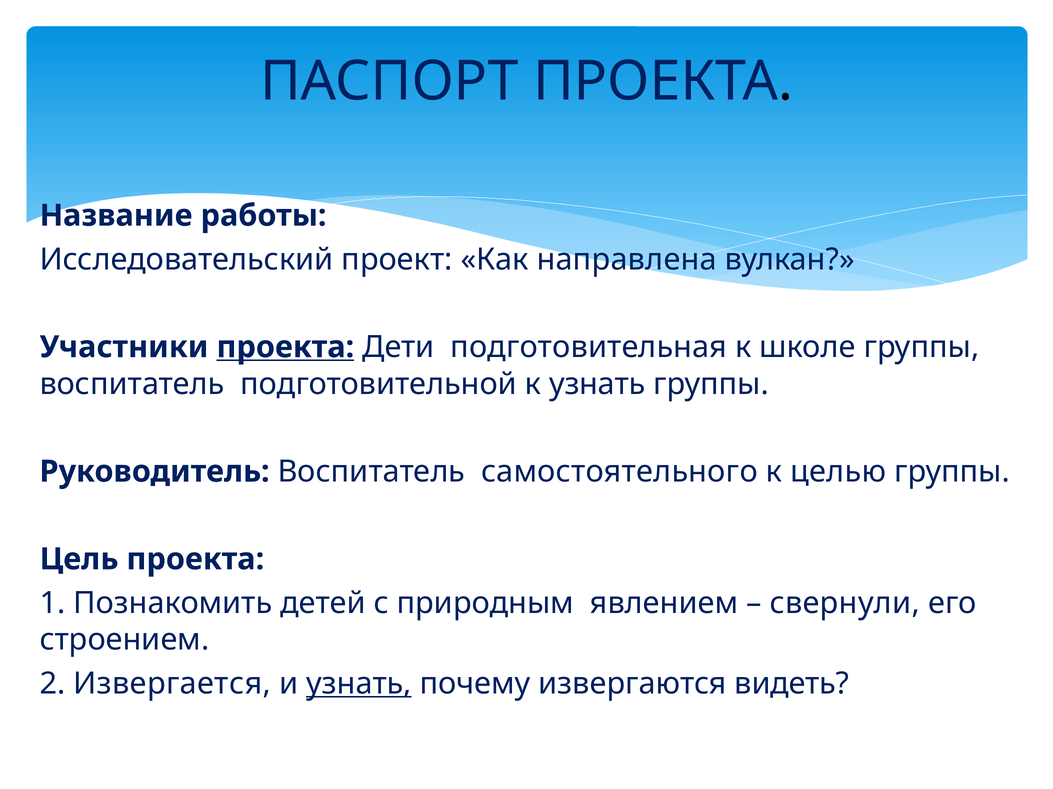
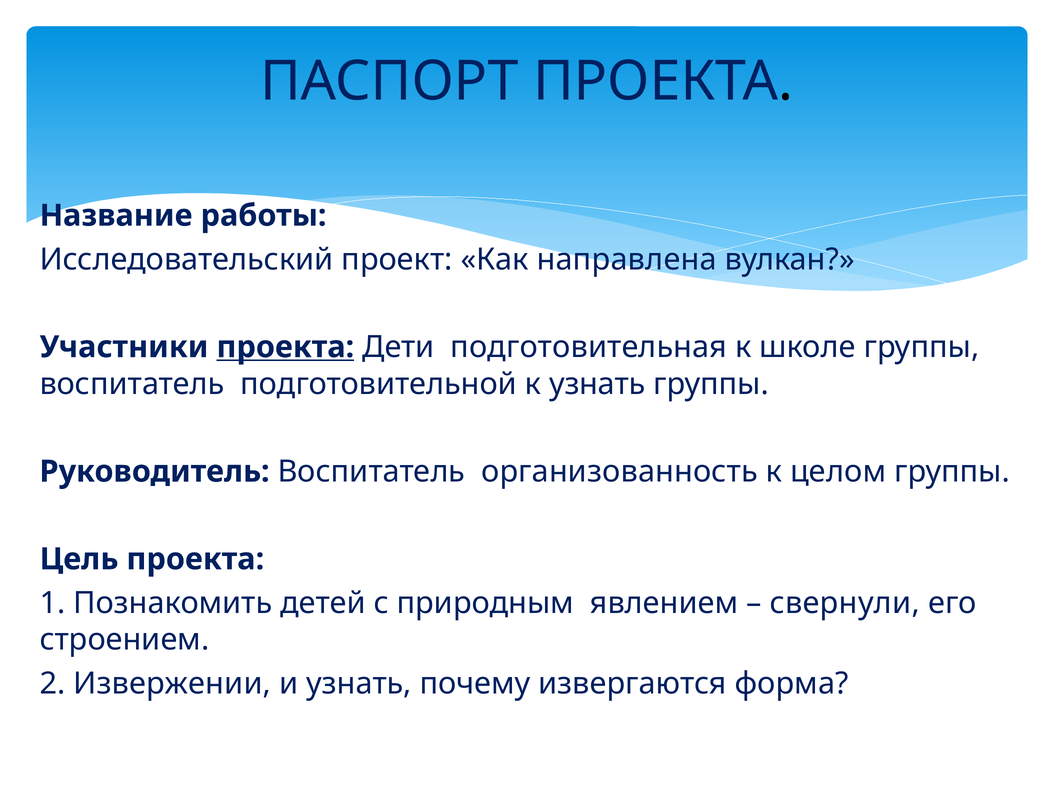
самостоятельного: самостоятельного -> организованность
целью: целью -> целом
Извергается: Извергается -> Извержении
узнать at (359, 684) underline: present -> none
видеть: видеть -> форма
